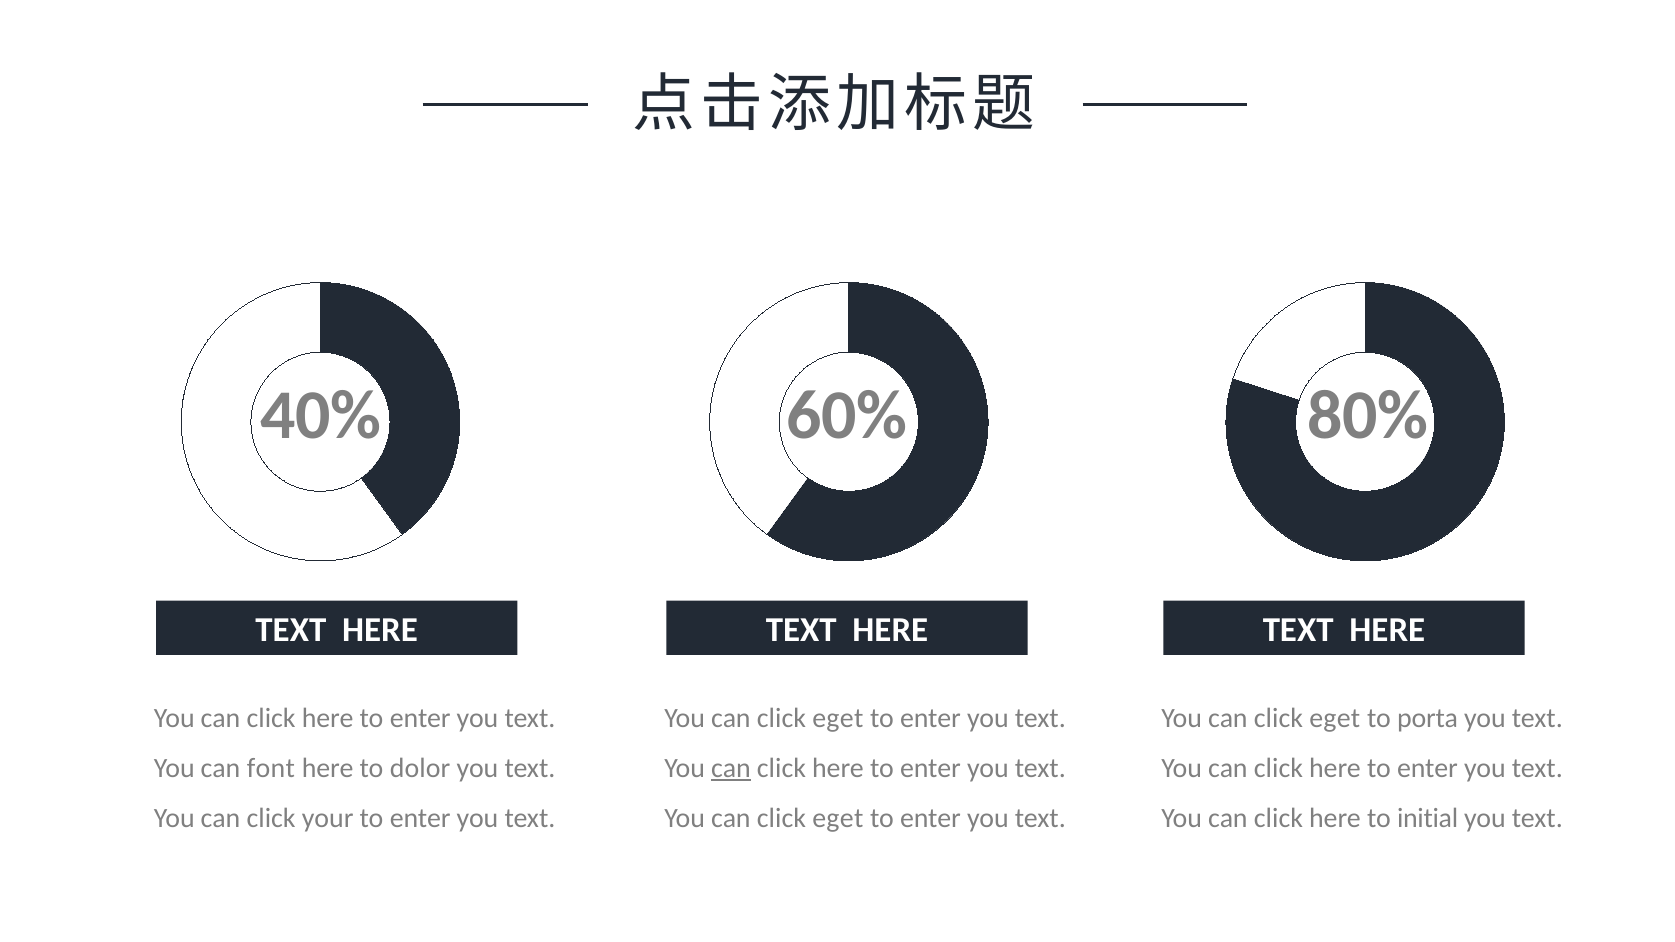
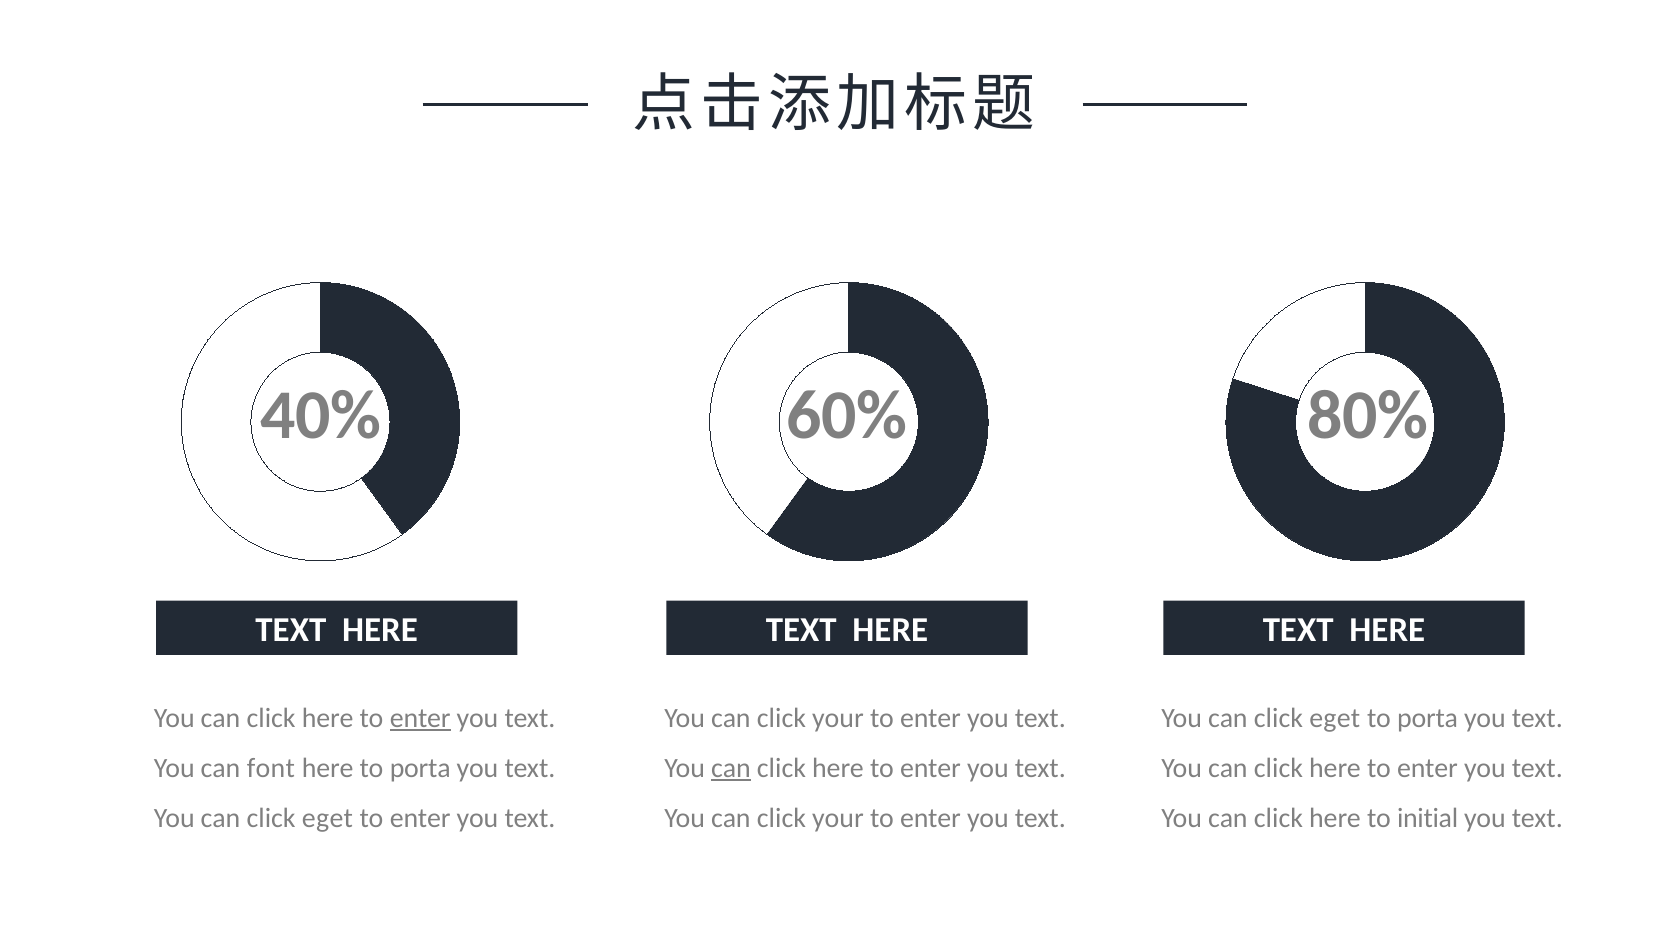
enter at (420, 718) underline: none -> present
eget at (838, 718): eget -> your
here to dolor: dolor -> porta
your at (328, 819): your -> eget
eget at (838, 819): eget -> your
